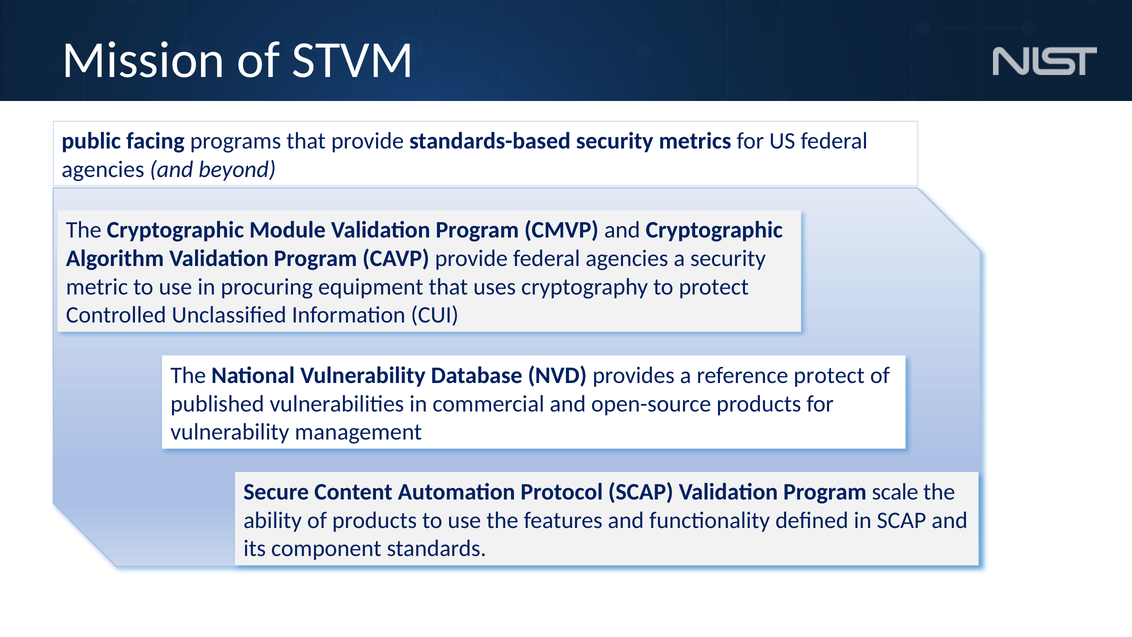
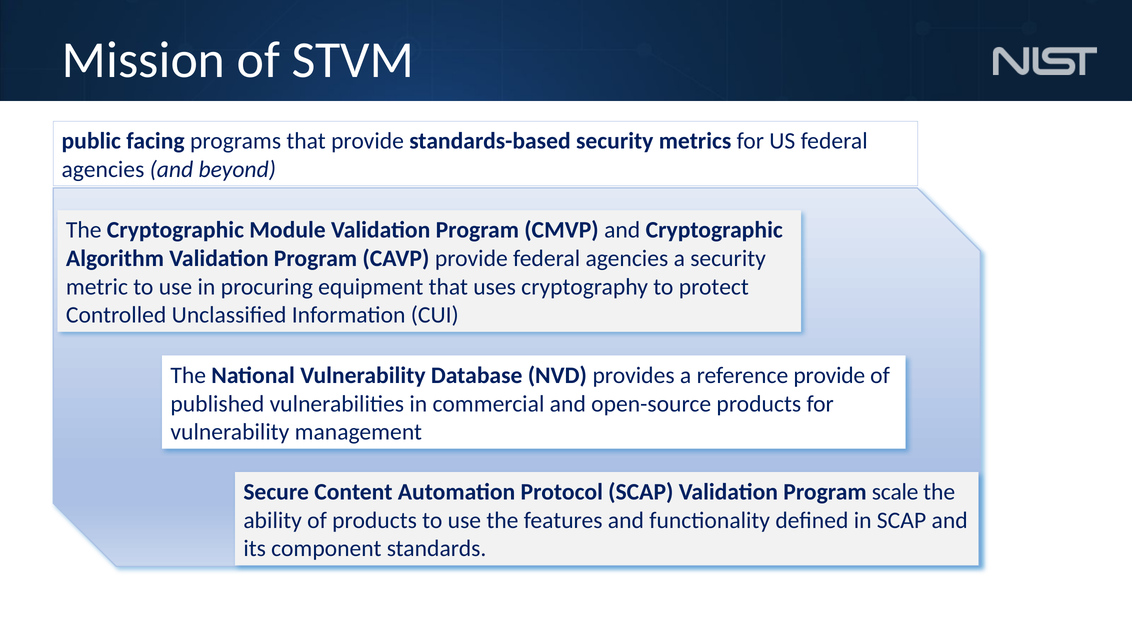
reference protect: protect -> provide
